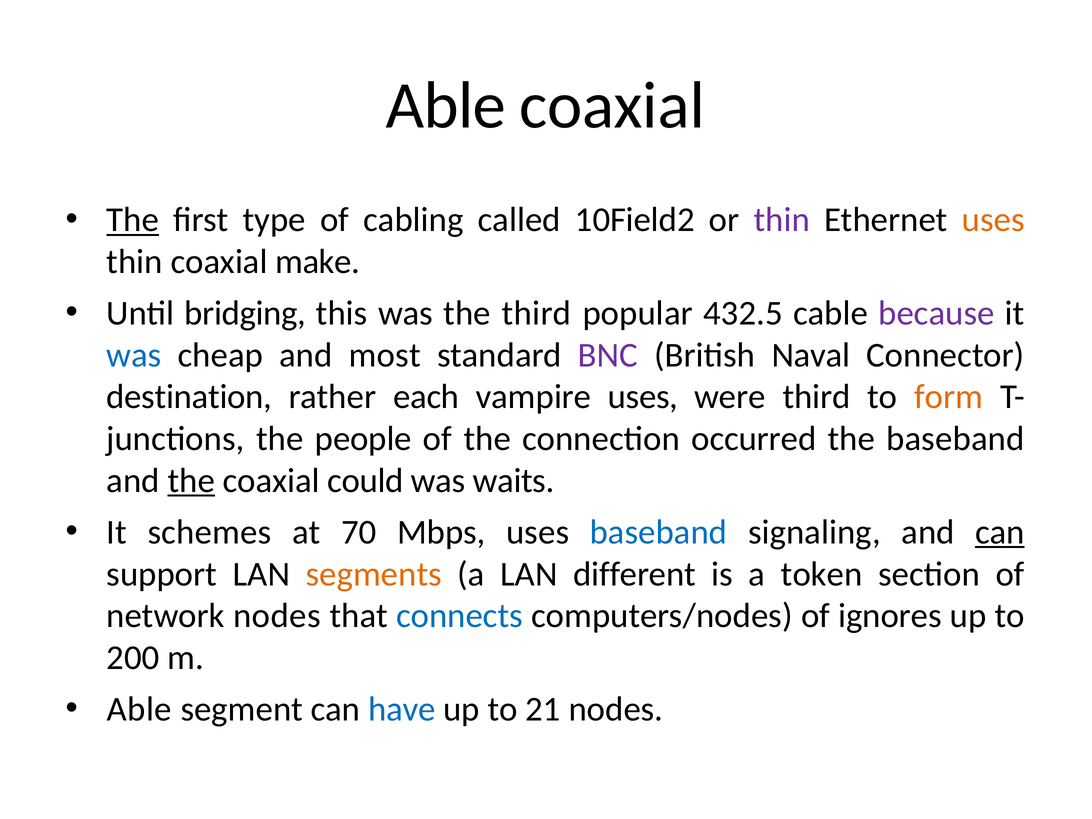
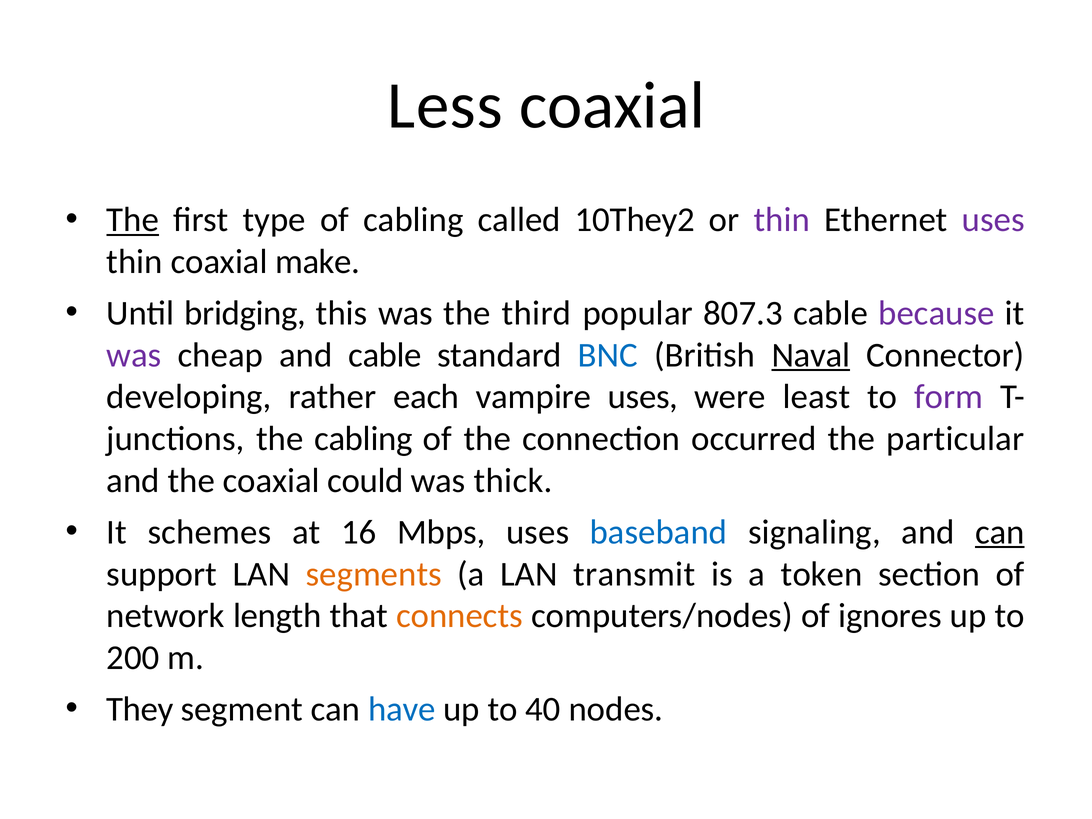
Able at (446, 106): Able -> Less
10Field2: 10Field2 -> 10They2
uses at (993, 220) colour: orange -> purple
432.5: 432.5 -> 807.3
was at (134, 355) colour: blue -> purple
and most: most -> cable
BNC colour: purple -> blue
Naval underline: none -> present
destination: destination -> developing
were third: third -> least
form colour: orange -> purple
the people: people -> cabling
the baseband: baseband -> particular
the at (191, 481) underline: present -> none
waits: waits -> thick
70: 70 -> 16
different: different -> transmit
network nodes: nodes -> length
connects colour: blue -> orange
Able at (139, 709): Able -> They
21: 21 -> 40
